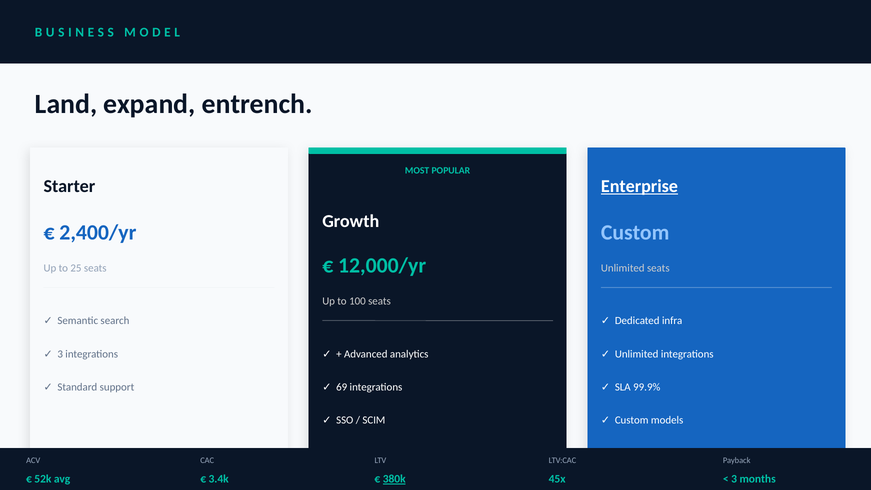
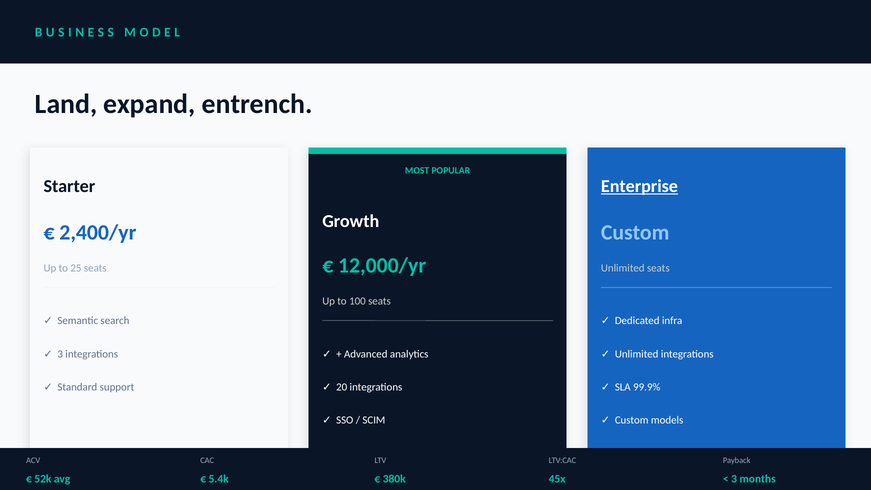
69: 69 -> 20
3.4k: 3.4k -> 5.4k
380k underline: present -> none
